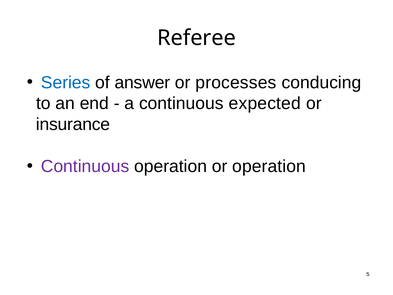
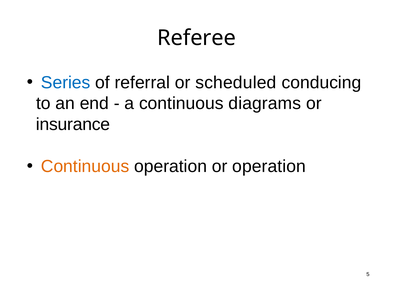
answer: answer -> referral
processes: processes -> scheduled
expected: expected -> diagrams
Continuous at (85, 166) colour: purple -> orange
